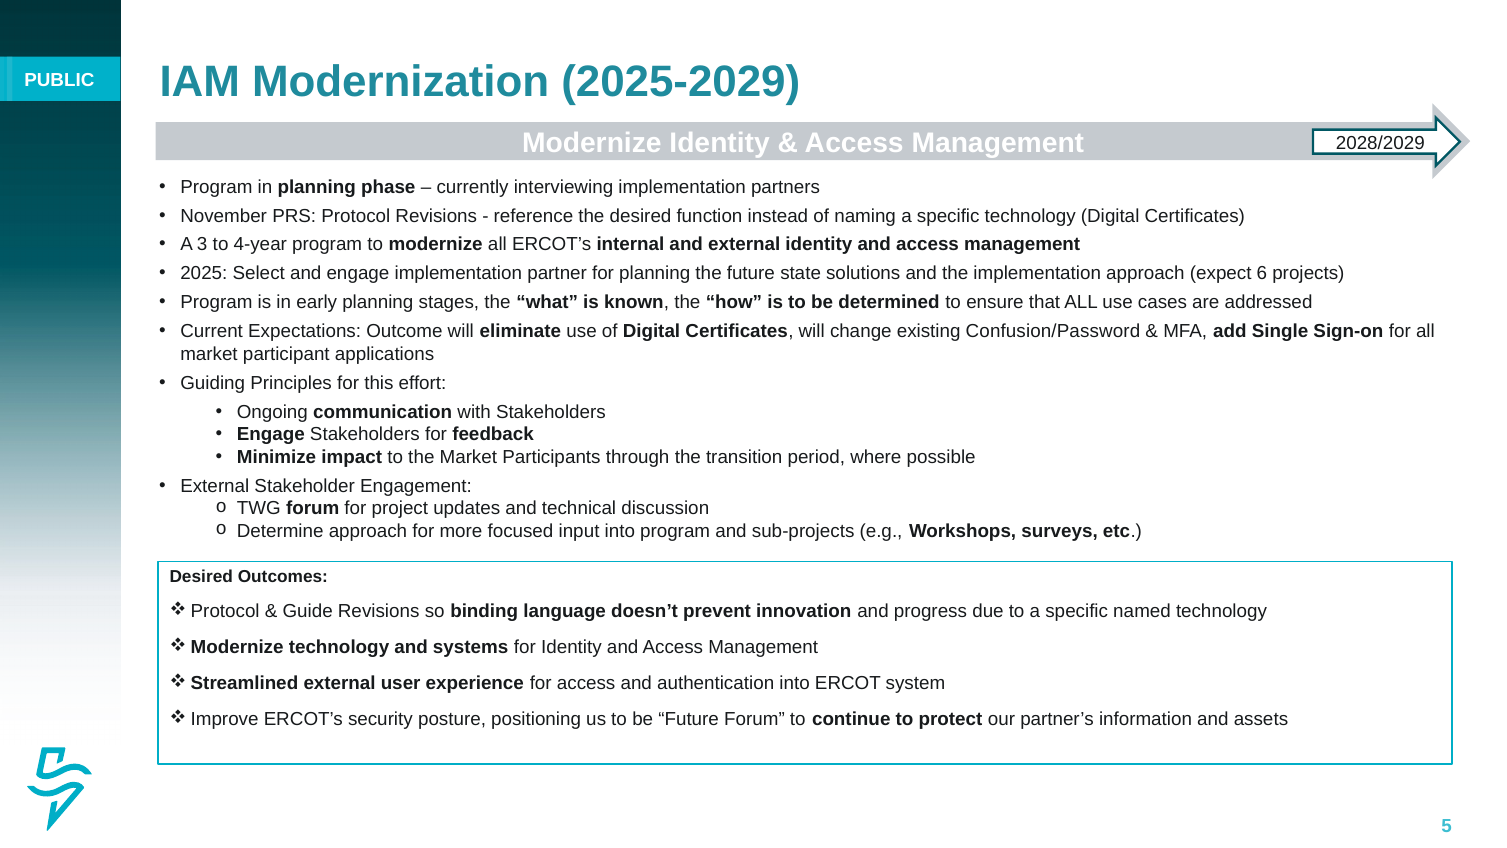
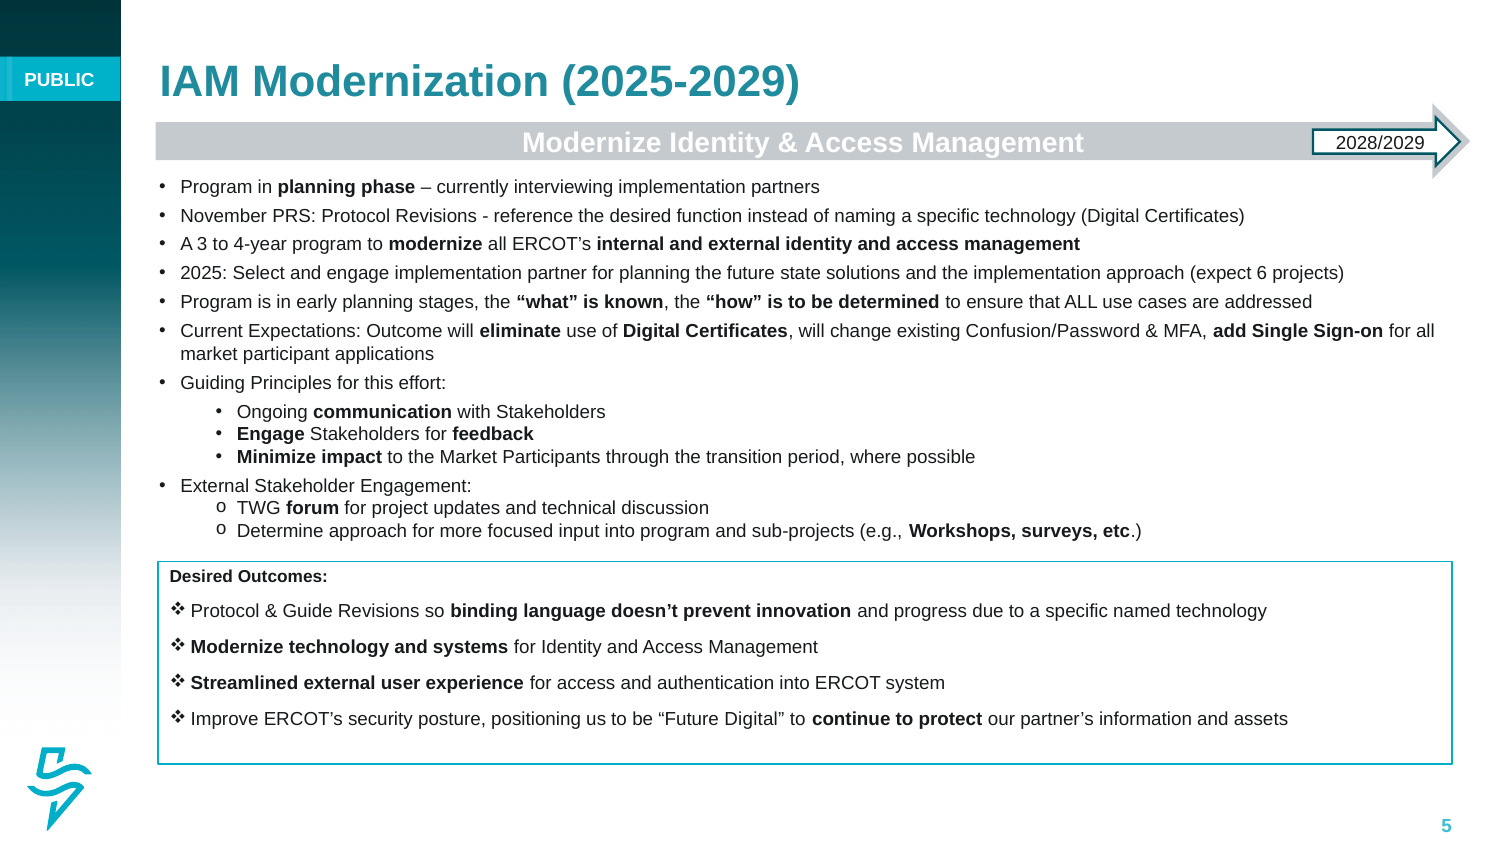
Future Forum: Forum -> Digital
